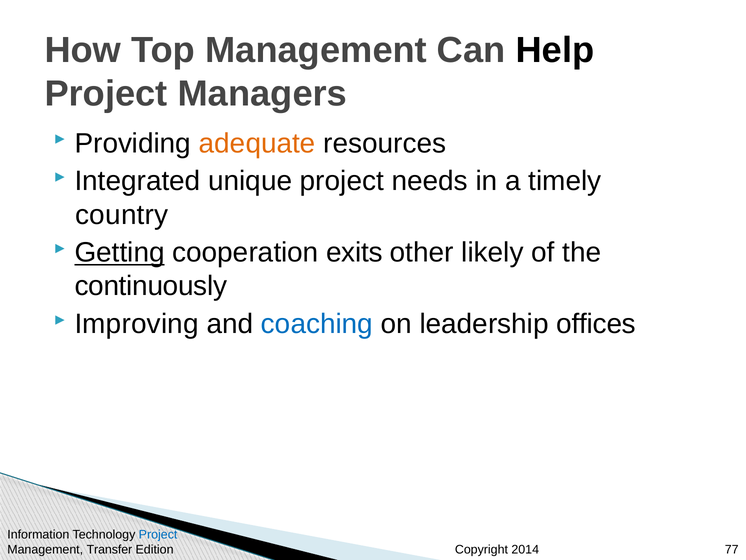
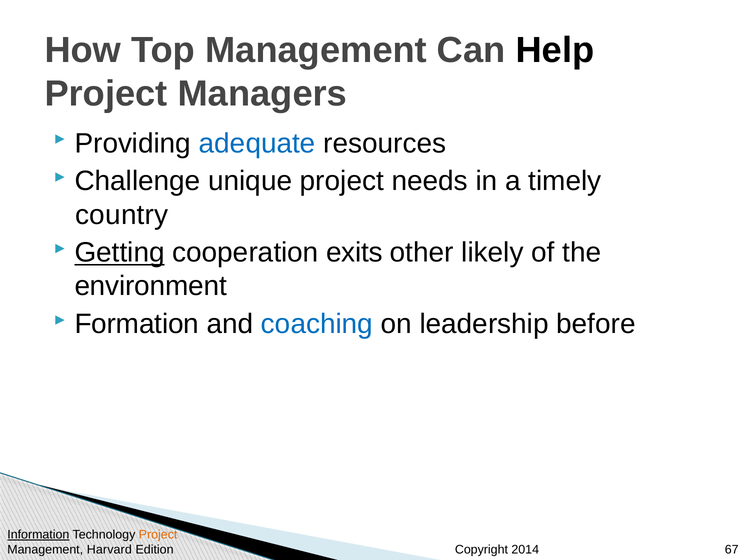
adequate colour: orange -> blue
Integrated: Integrated -> Challenge
continuously: continuously -> environment
Improving: Improving -> Formation
offices: offices -> before
Information underline: none -> present
Project at (158, 534) colour: blue -> orange
Transfer: Transfer -> Harvard
77: 77 -> 67
